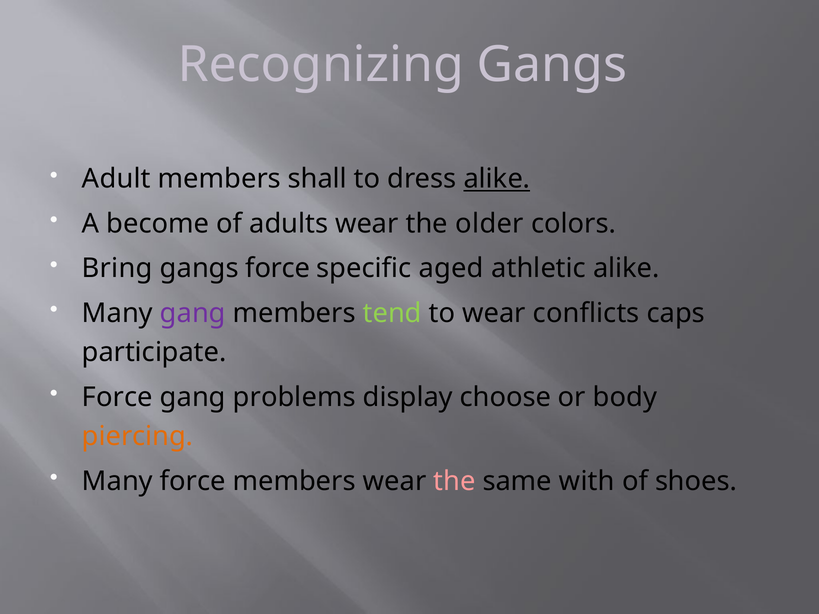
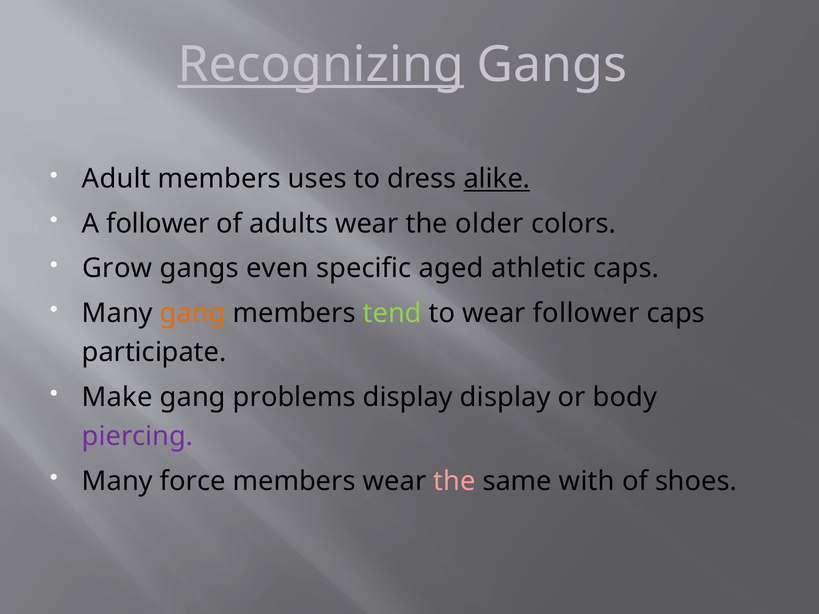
Recognizing underline: none -> present
shall: shall -> uses
A become: become -> follower
Bring: Bring -> Grow
gangs force: force -> even
athletic alike: alike -> caps
gang at (193, 313) colour: purple -> orange
wear conflicts: conflicts -> follower
Force at (117, 397): Force -> Make
display choose: choose -> display
piercing colour: orange -> purple
